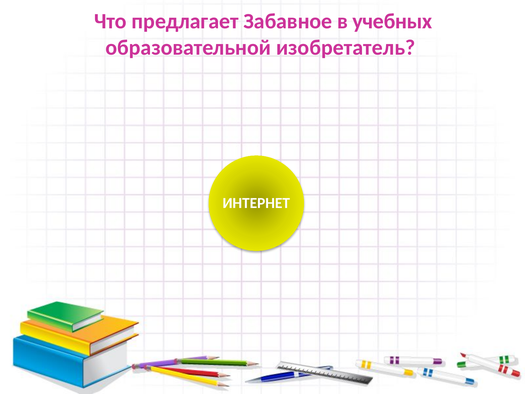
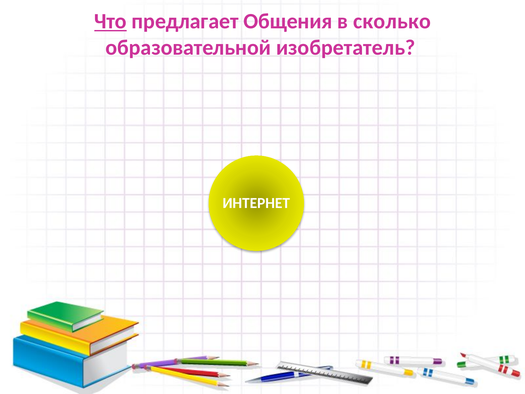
Что underline: none -> present
Забавное: Забавное -> Общения
учебных: учебных -> сколько
